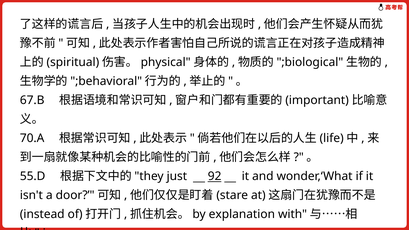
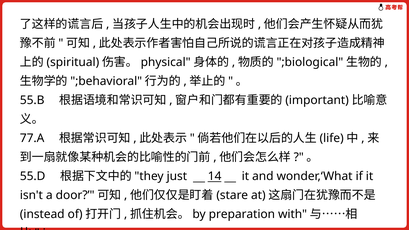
67.B: 67.B -> 55.B
70.A: 70.A -> 77.A
92: 92 -> 14
explanation: explanation -> preparation
